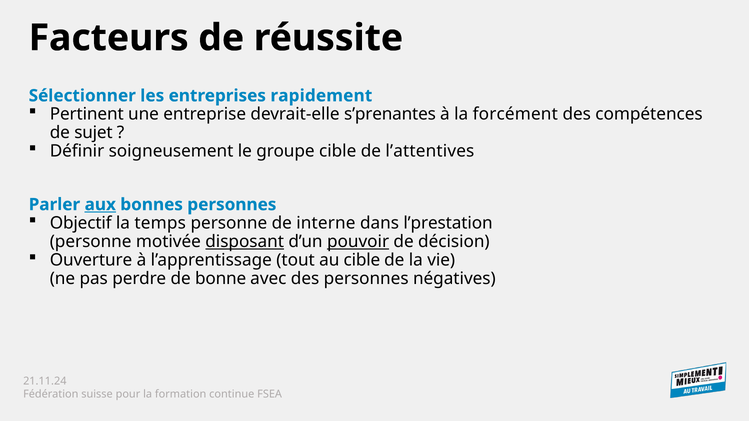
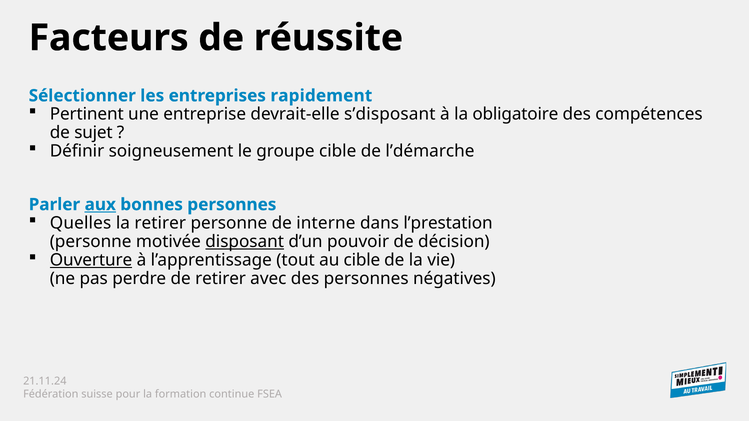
s’prenantes: s’prenantes -> s’disposant
forcément: forcément -> obligatoire
l’attentives: l’attentives -> l’démarche
Objectif: Objectif -> Quelles
la temps: temps -> retirer
pouvoir underline: present -> none
Ouverture underline: none -> present
de bonne: bonne -> retirer
